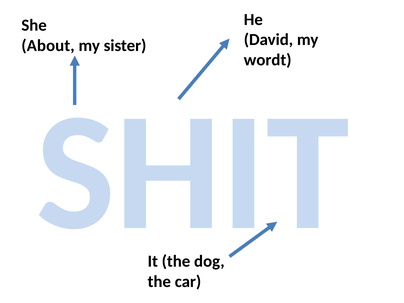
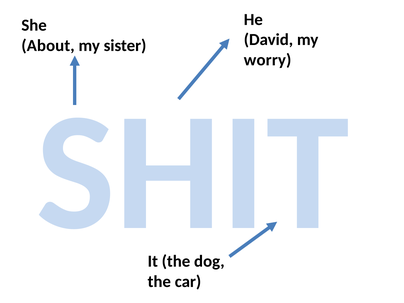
wordt: wordt -> worry
